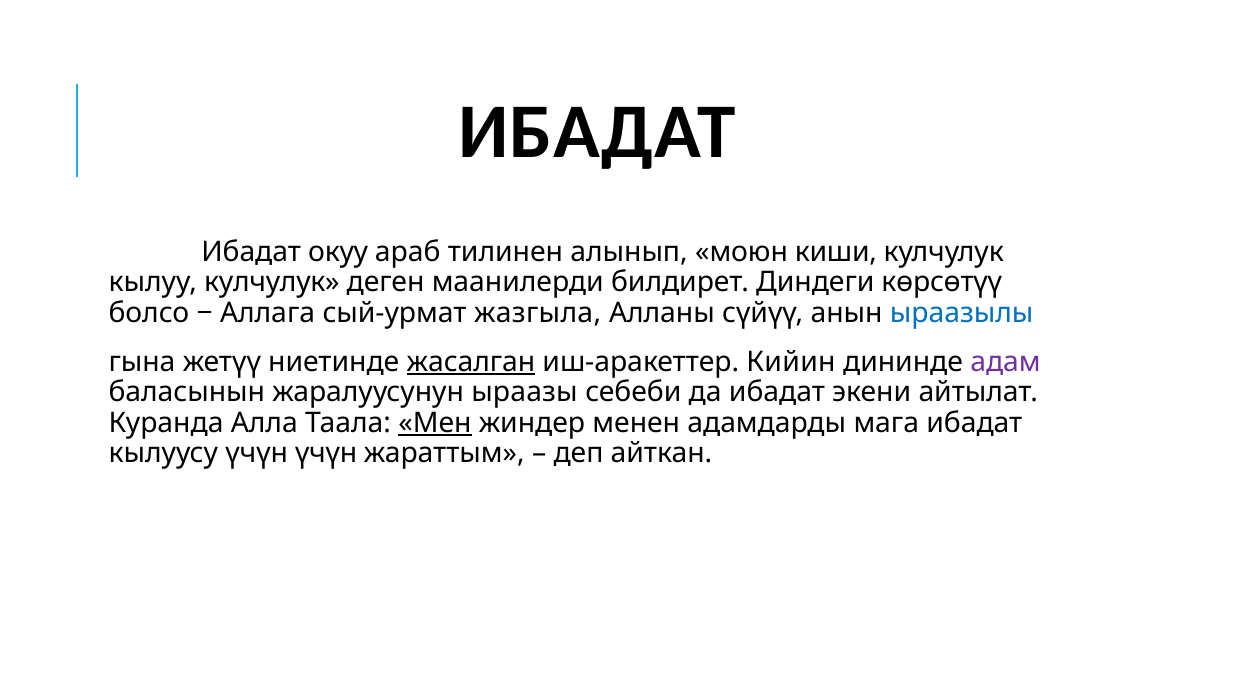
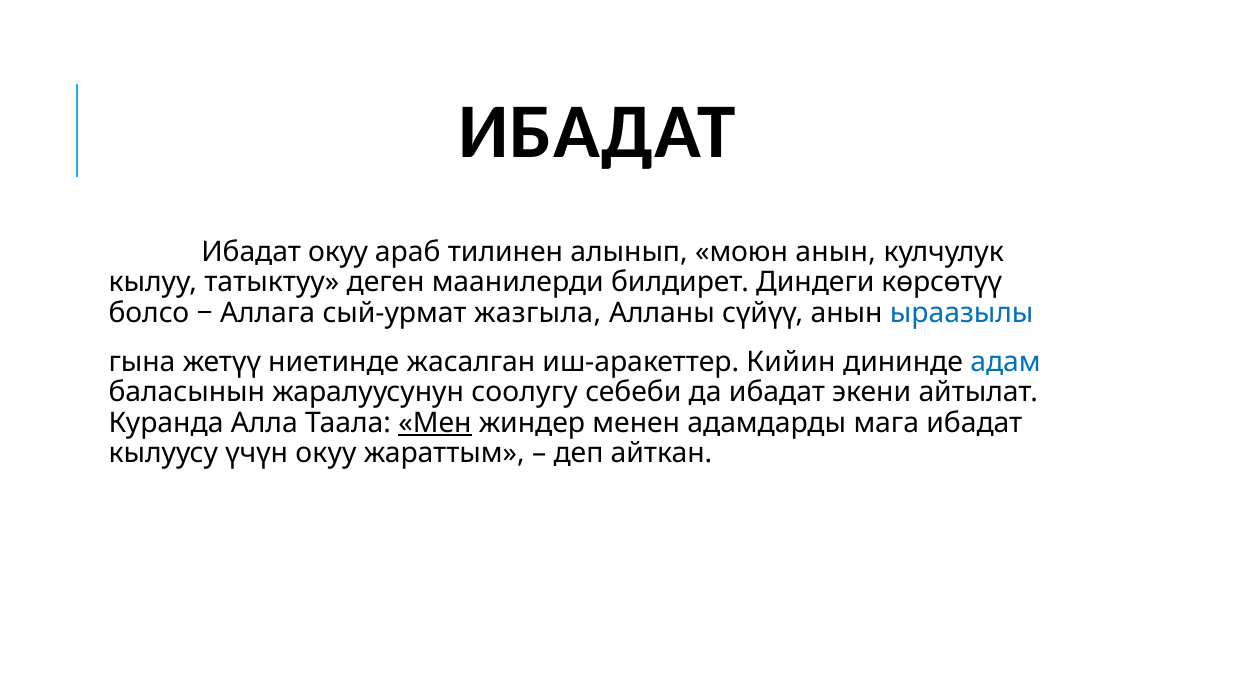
моюн киши: киши -> анын
кылуу кулчулук: кулчулук -> татыктуу
жасалган underline: present -> none
адам colour: purple -> blue
ыраазы: ыраазы -> соолугу
үчүн үчүн: үчүн -> окуу
